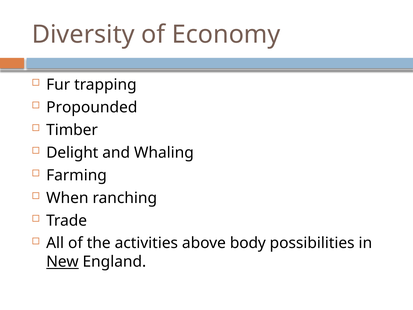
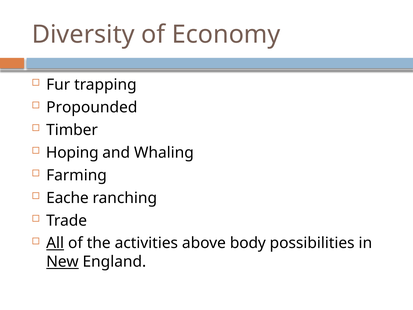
Delight: Delight -> Hoping
When: When -> Eache
All underline: none -> present
